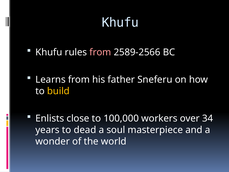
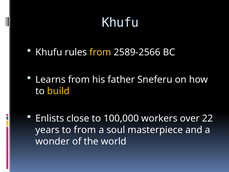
from at (100, 52) colour: pink -> yellow
34: 34 -> 22
to dead: dead -> from
